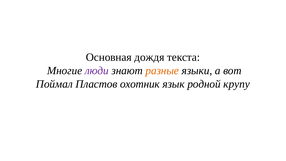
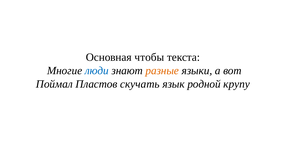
дождя: дождя -> чтобы
люди colour: purple -> blue
охотник: охотник -> скучать
